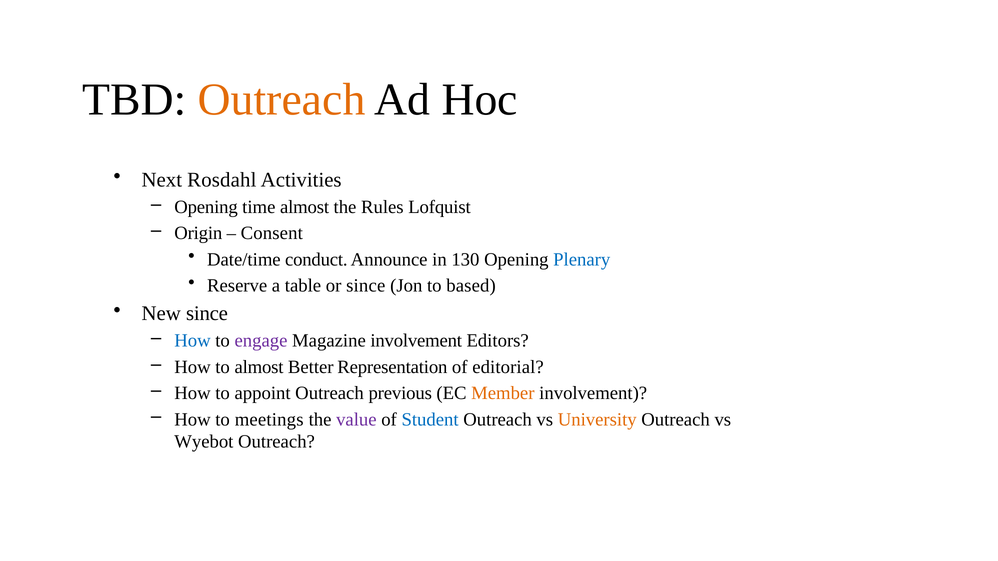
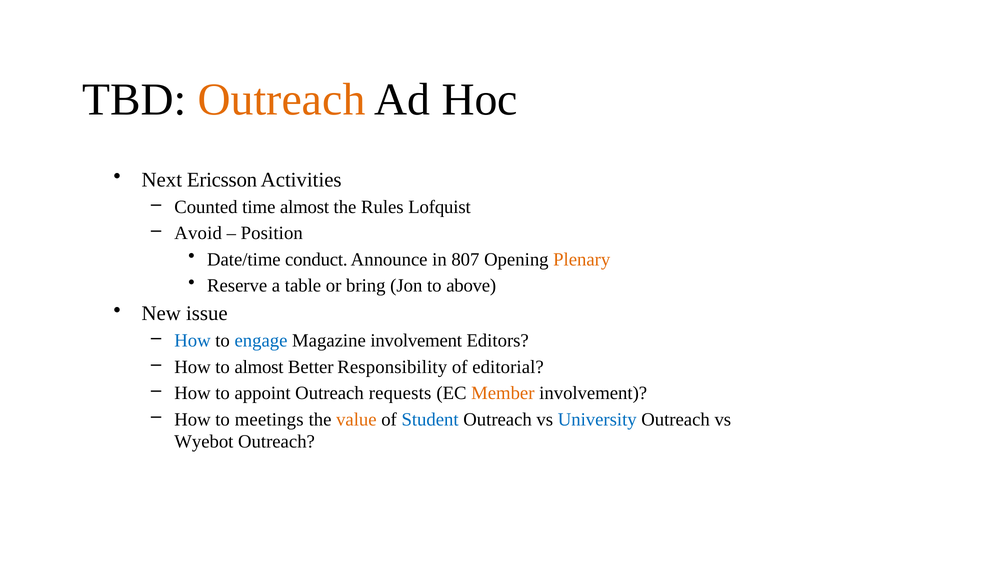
Rosdahl: Rosdahl -> Ericsson
Opening at (206, 207): Opening -> Counted
Origin: Origin -> Avoid
Consent: Consent -> Position
130: 130 -> 807
Plenary colour: blue -> orange
or since: since -> bring
based: based -> above
New since: since -> issue
engage colour: purple -> blue
Representation: Representation -> Responsibility
previous: previous -> requests
value colour: purple -> orange
University colour: orange -> blue
